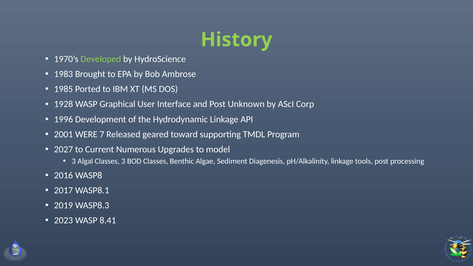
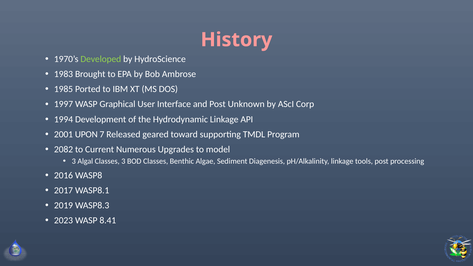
History colour: light green -> pink
1928: 1928 -> 1997
1996: 1996 -> 1994
WERE: WERE -> UPON
2027: 2027 -> 2082
